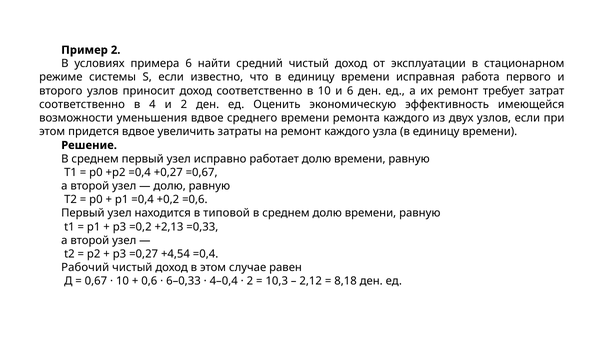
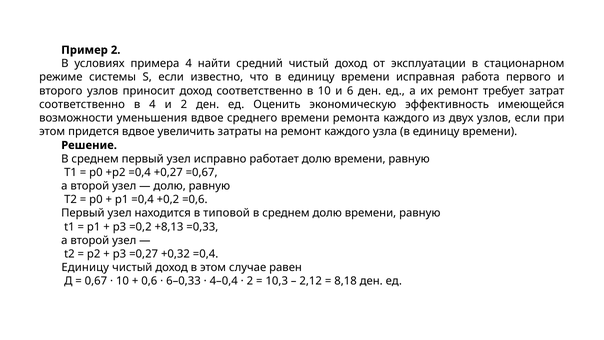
примера 6: 6 -> 4
+2,13: +2,13 -> +8,13
+4,54: +4,54 -> +0,32
Рабочий at (85, 267): Рабочий -> Единицу
